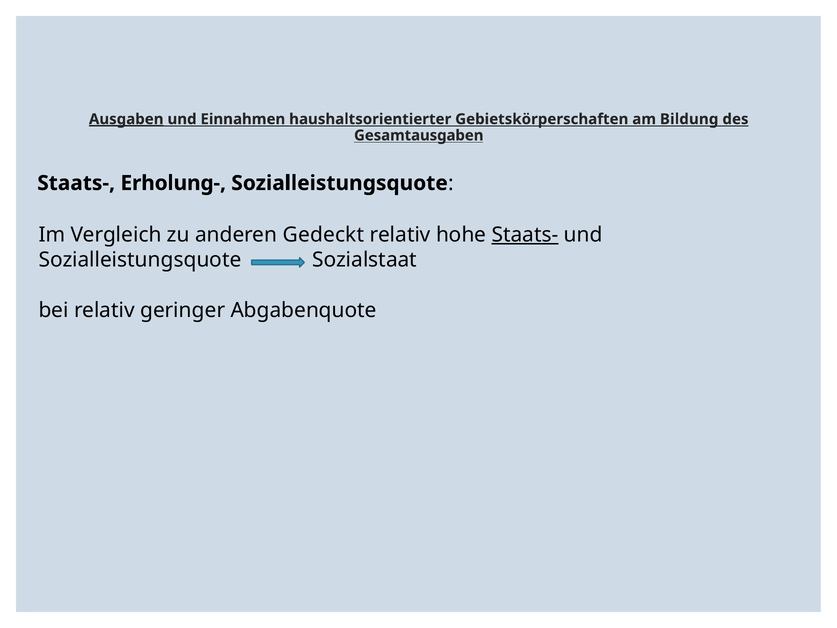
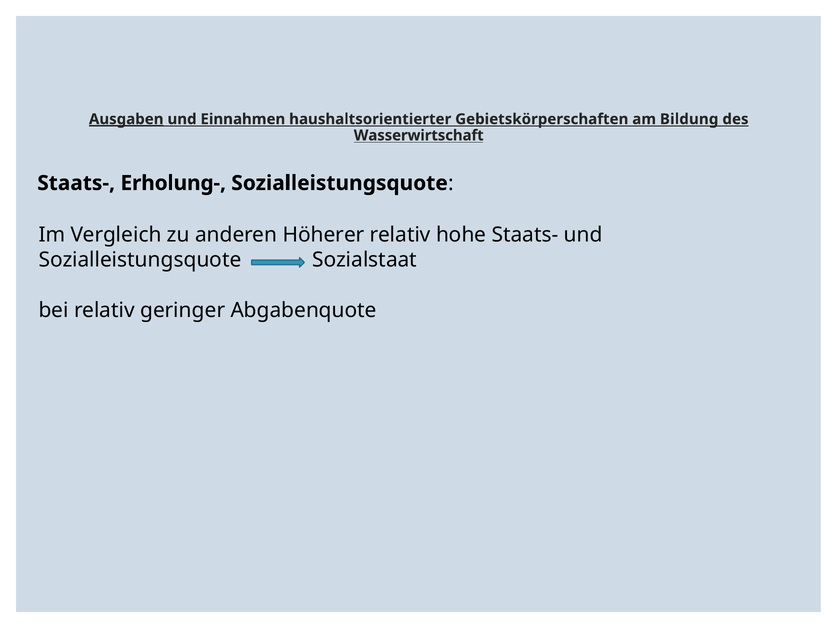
Gesamtausgaben: Gesamtausgaben -> Wasserwirtschaft
Gedeckt: Gedeckt -> Höherer
Staats- at (525, 235) underline: present -> none
